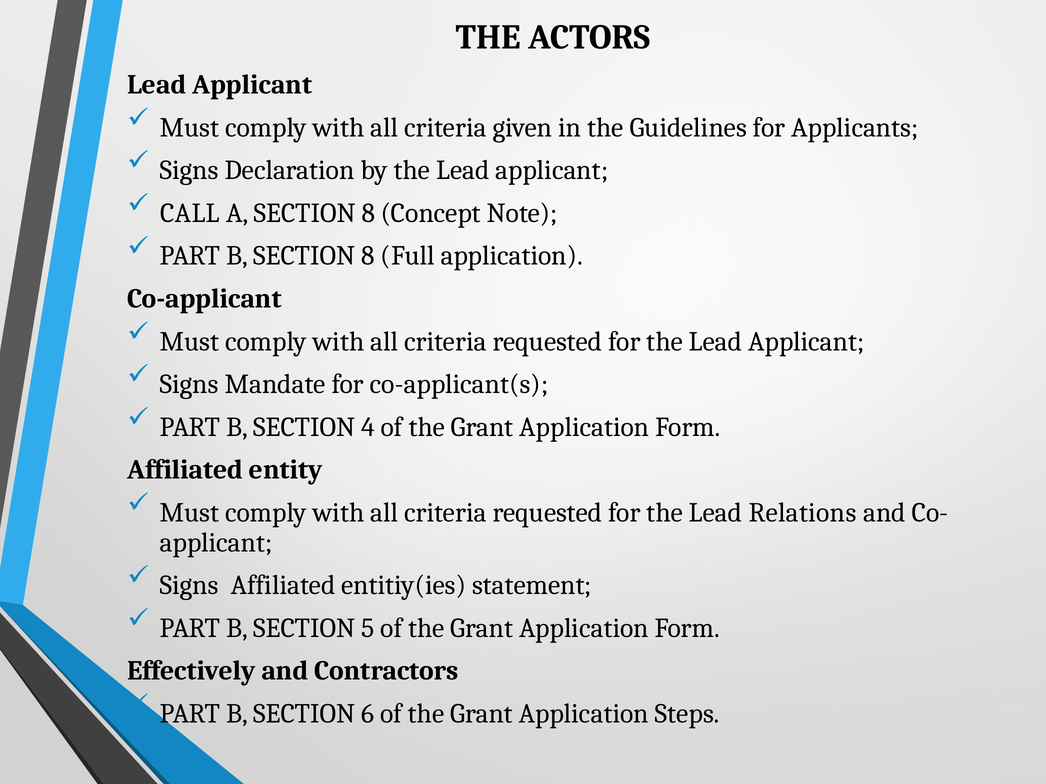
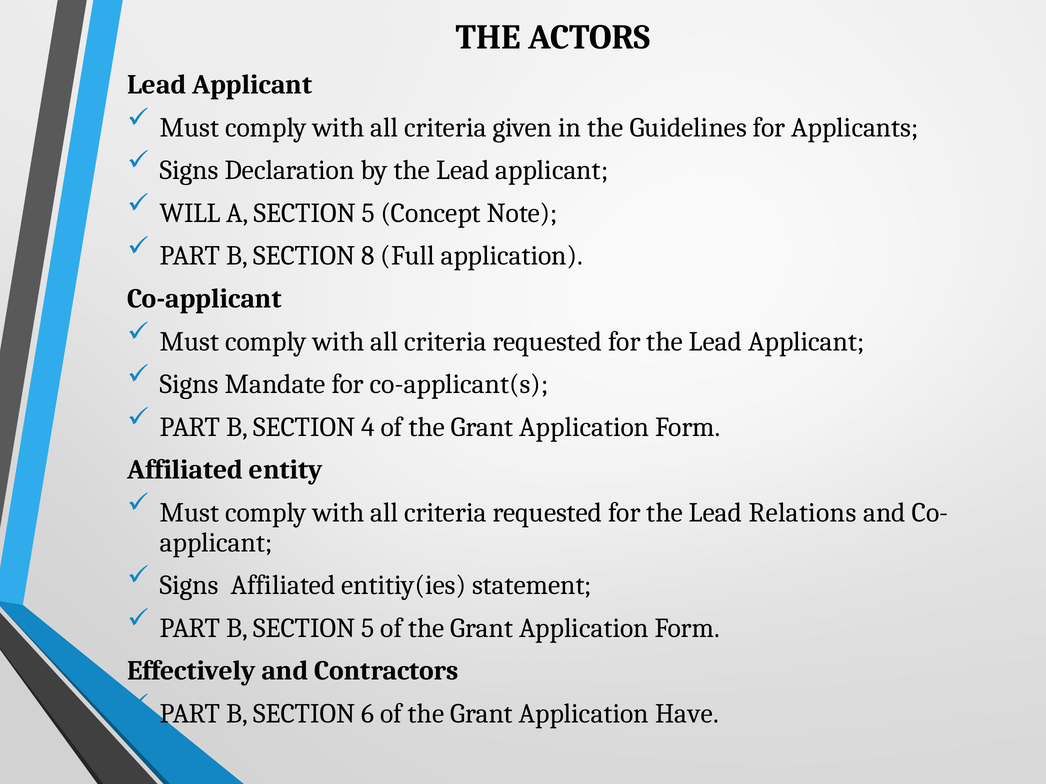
CALL: CALL -> WILL
A SECTION 8: 8 -> 5
Steps: Steps -> Have
